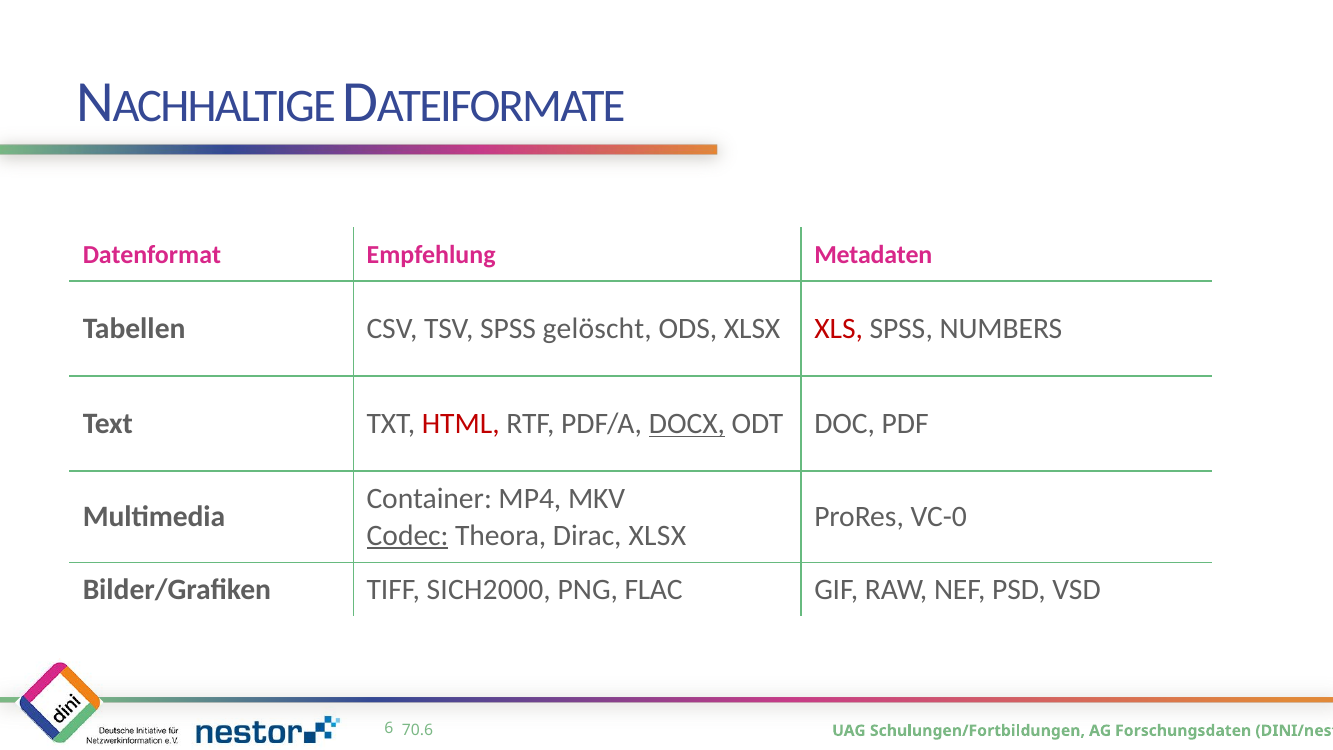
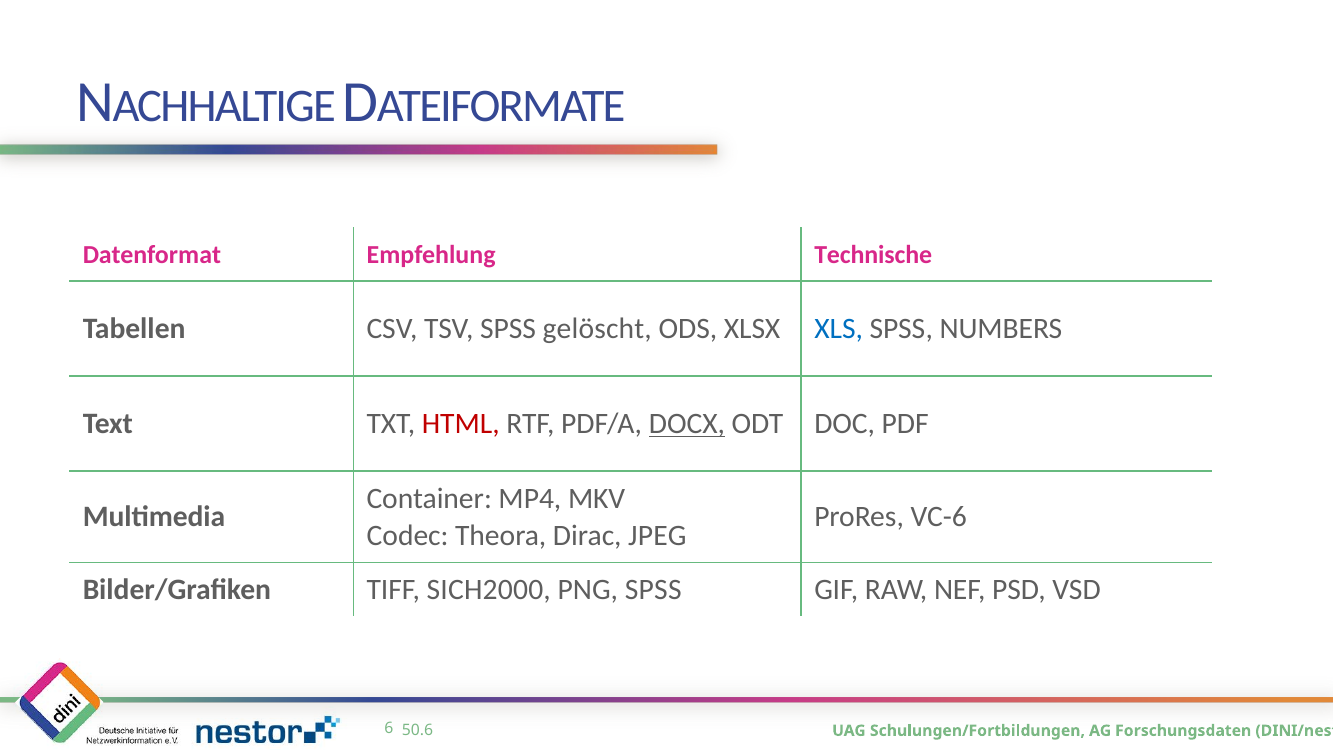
Metadaten: Metadaten -> Technische
XLS colour: red -> blue
VC-0: VC-0 -> VC-6
Codec underline: present -> none
Dirac XLSX: XLSX -> JPEG
PNG FLAC: FLAC -> SPSS
70.6: 70.6 -> 50.6
